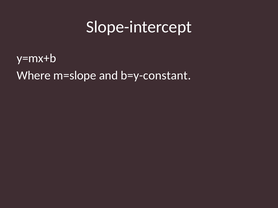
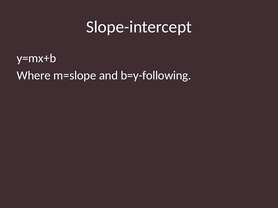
b=y-constant: b=y-constant -> b=y-following
